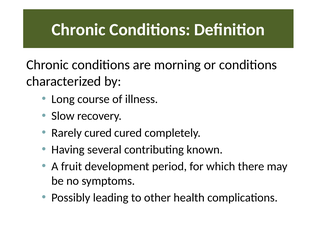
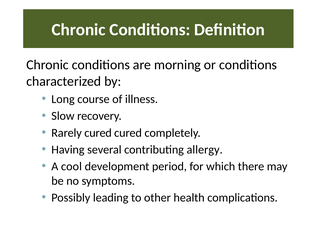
known: known -> allergy
fruit: fruit -> cool
